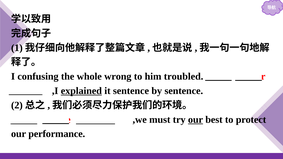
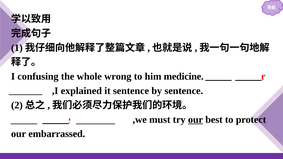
troubled: troubled -> medicine
explained underline: present -> none
performance: performance -> embarrassed
